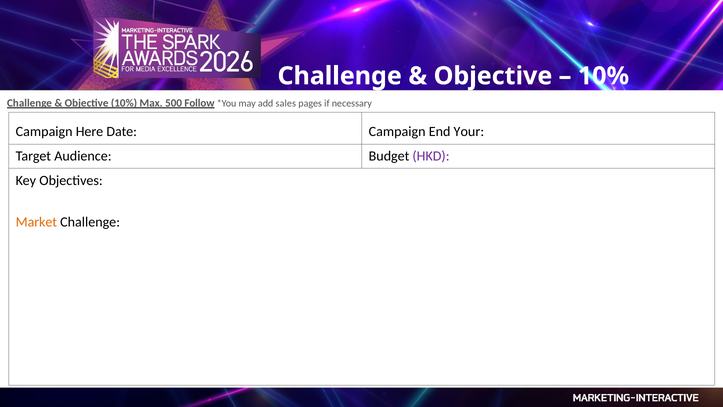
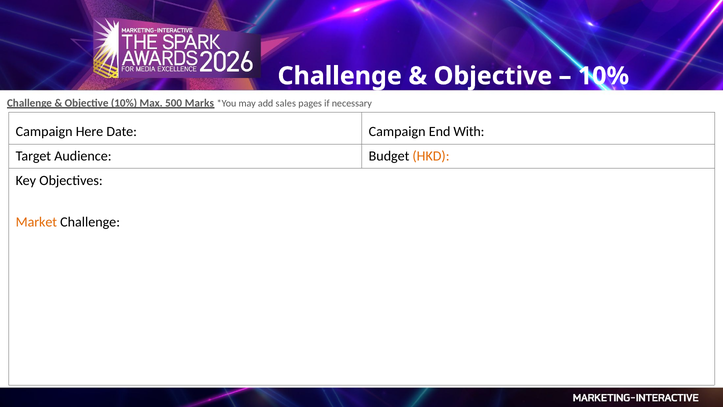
Follow: Follow -> Marks
Your: Your -> With
HKD colour: purple -> orange
